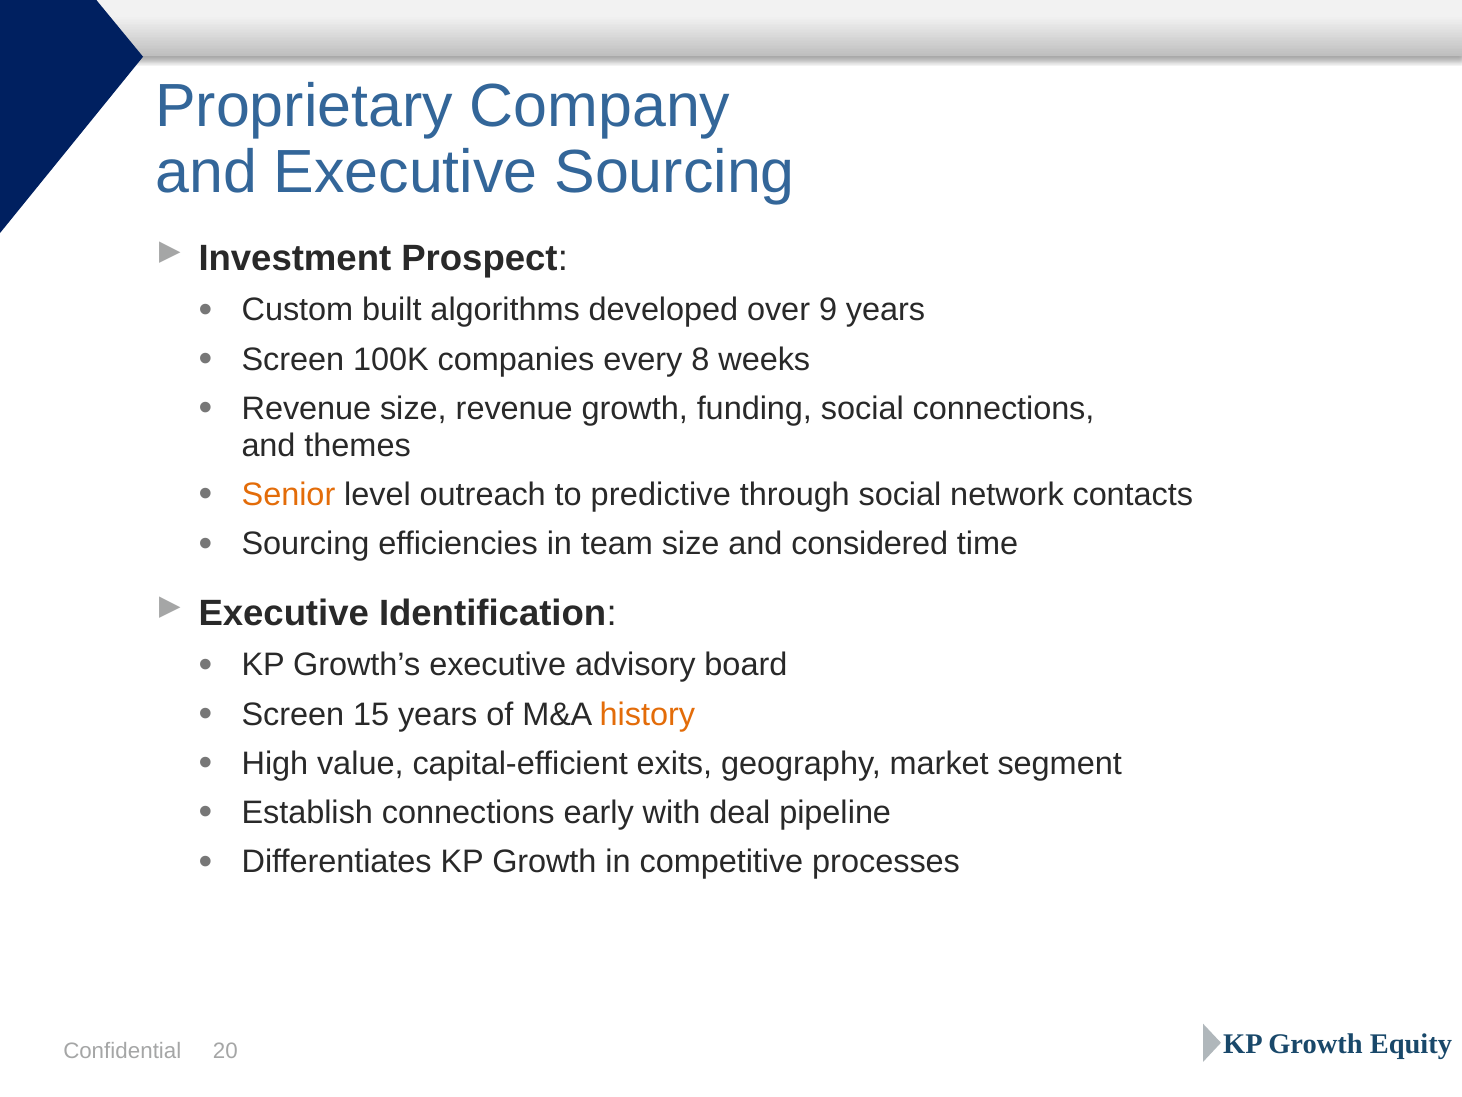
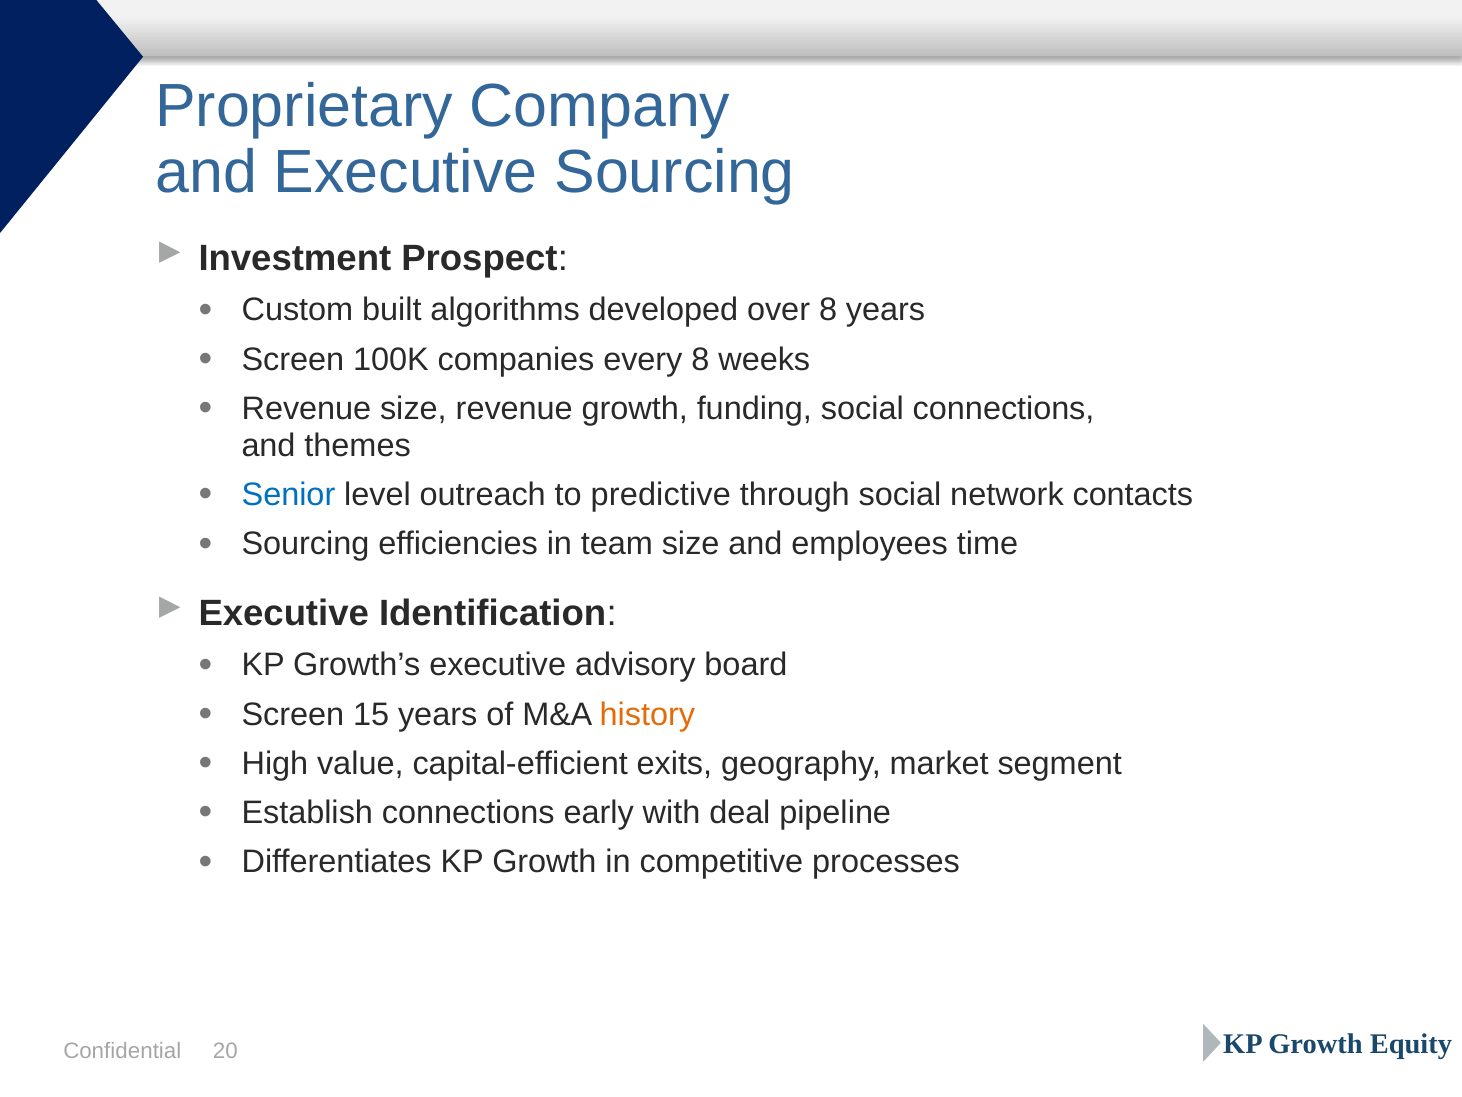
over 9: 9 -> 8
Senior colour: orange -> blue
considered: considered -> employees
